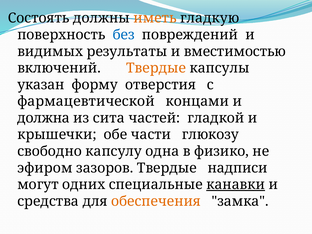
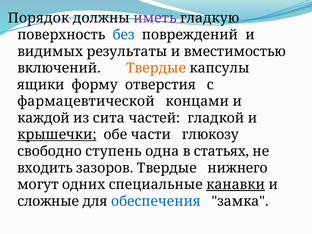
Состоять: Состоять -> Порядок
иметь colour: orange -> purple
указан: указан -> ящики
должна: должна -> каждой
крышечки underline: none -> present
капсулу: капсулу -> ступень
физико: физико -> статьях
эфиром: эфиром -> входить
надписи: надписи -> нижнего
средства: средства -> сложные
обеспечения colour: orange -> blue
